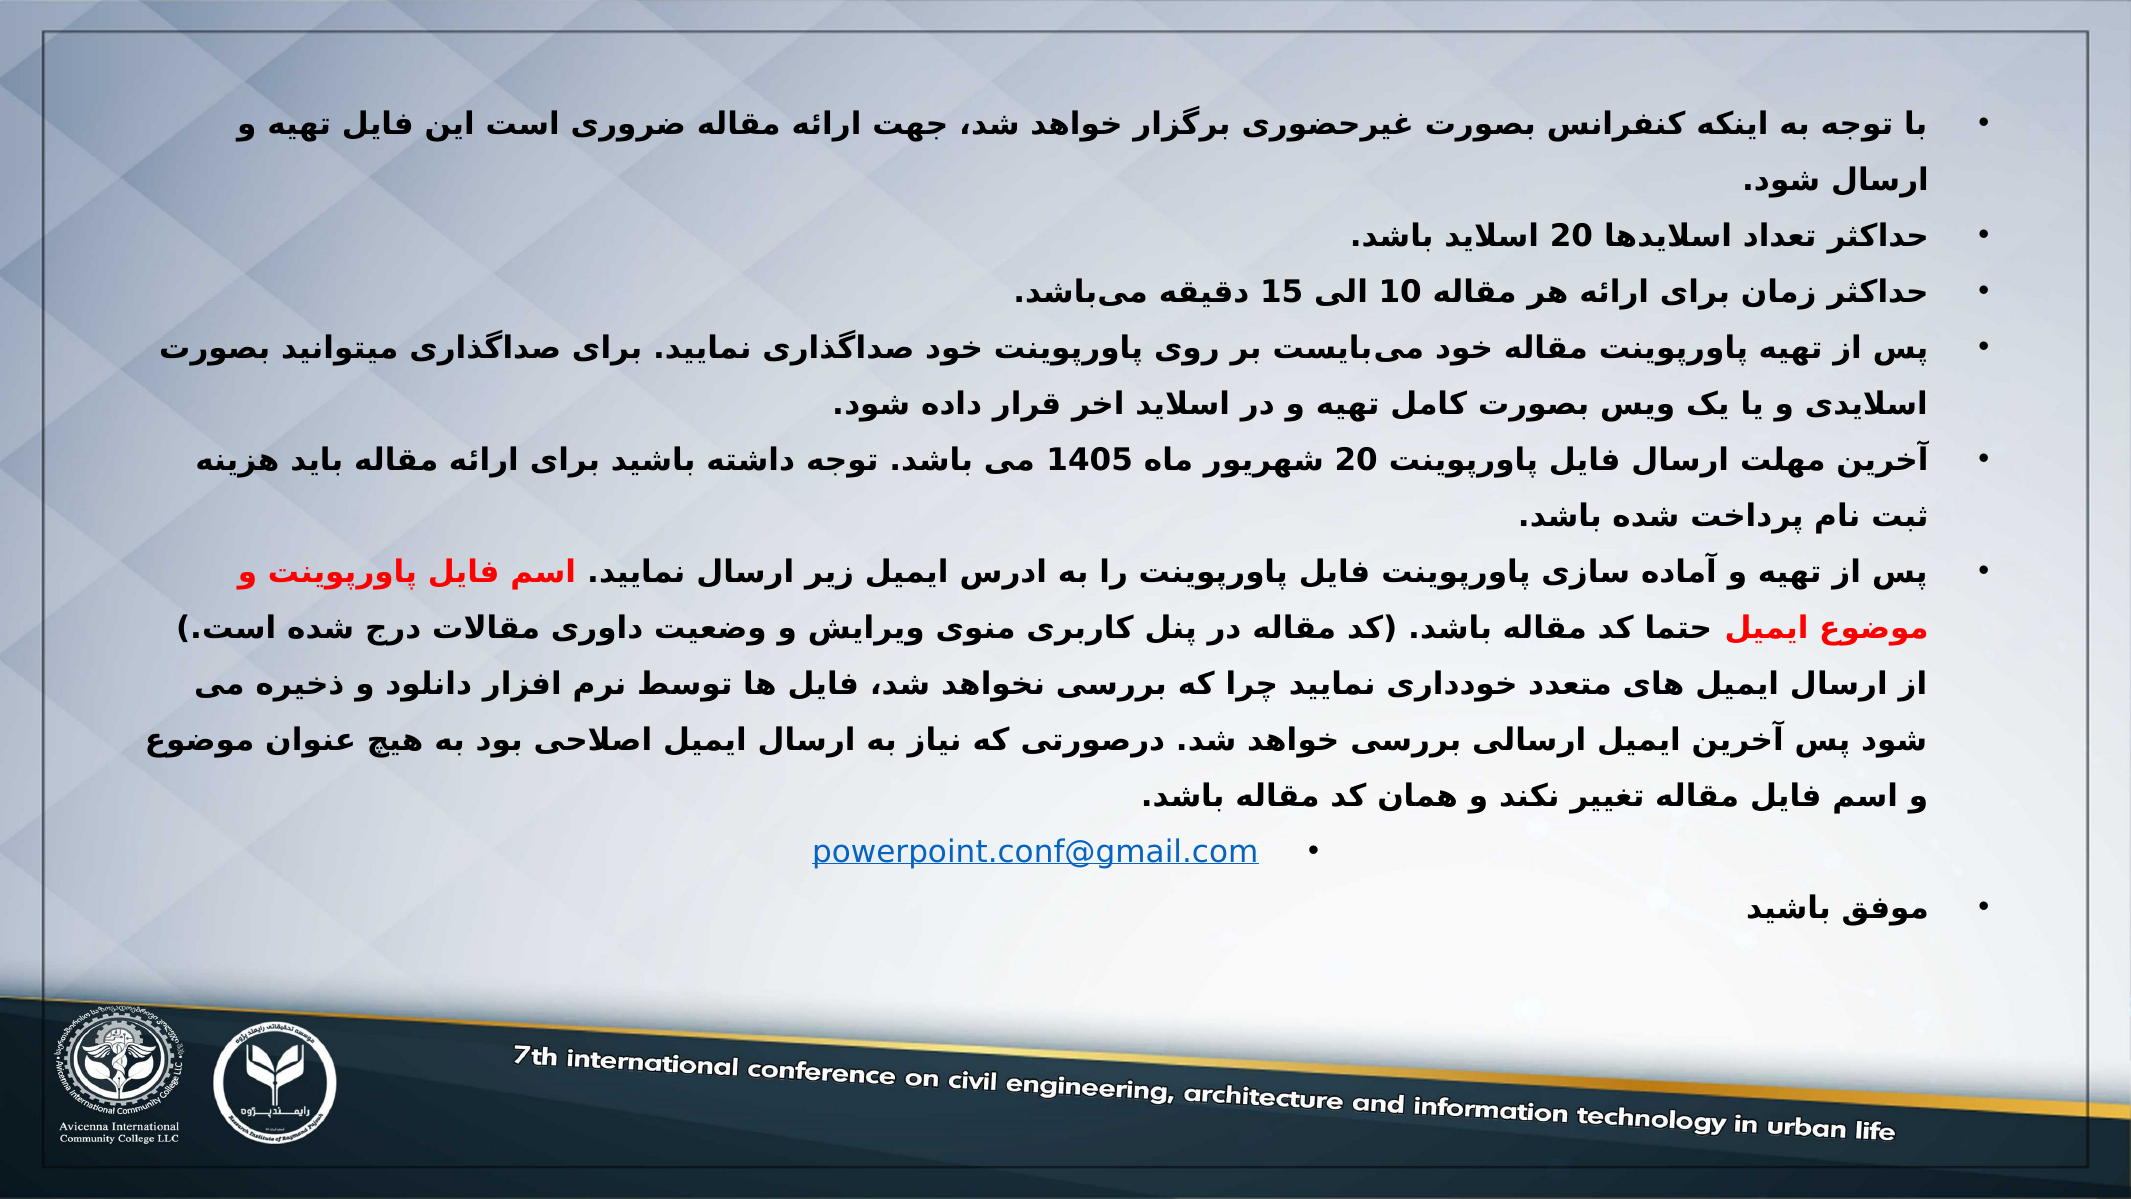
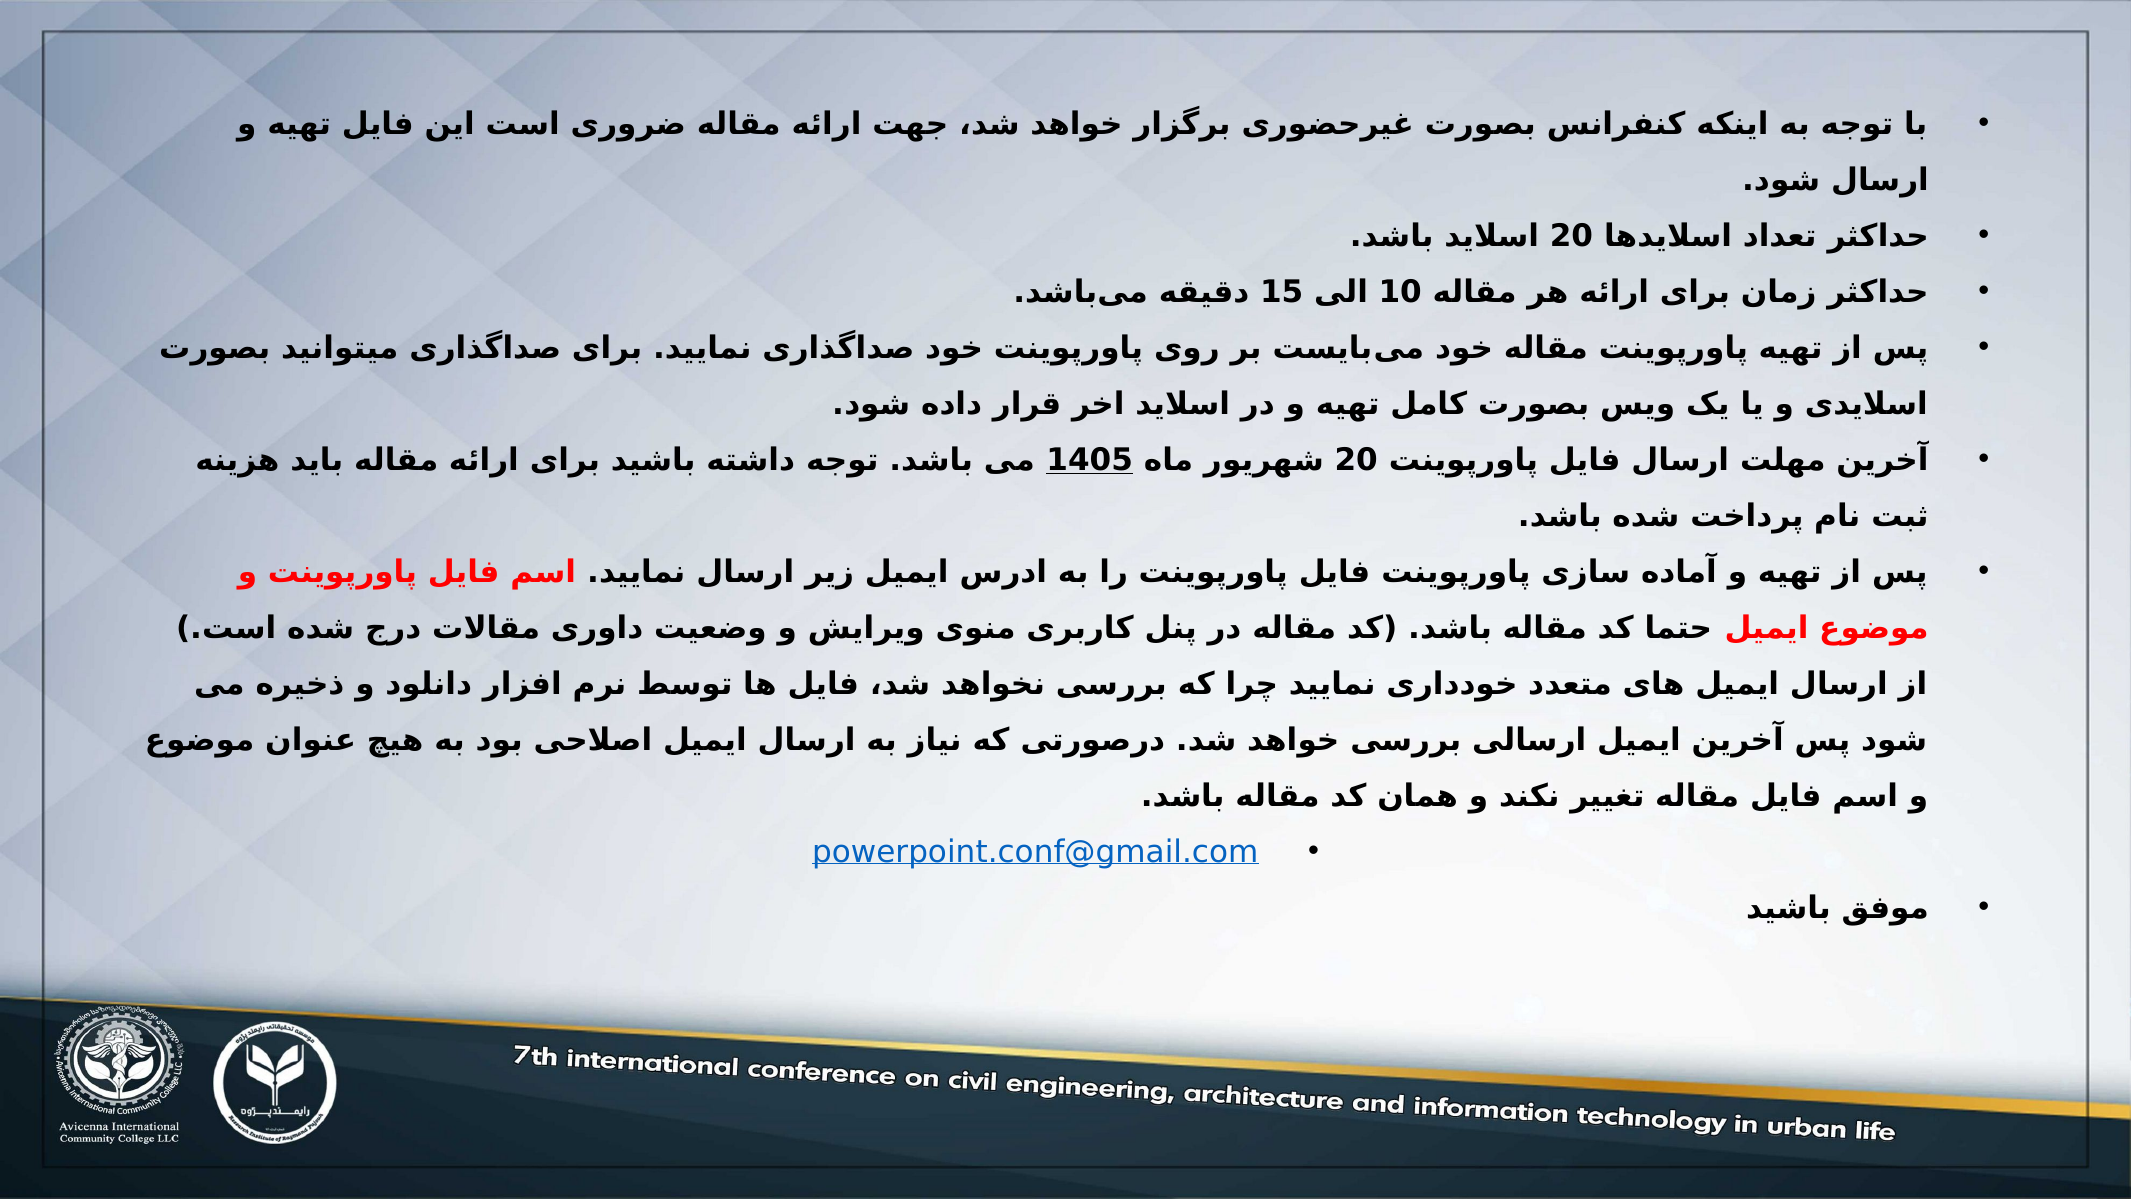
1405 underline: none -> present
